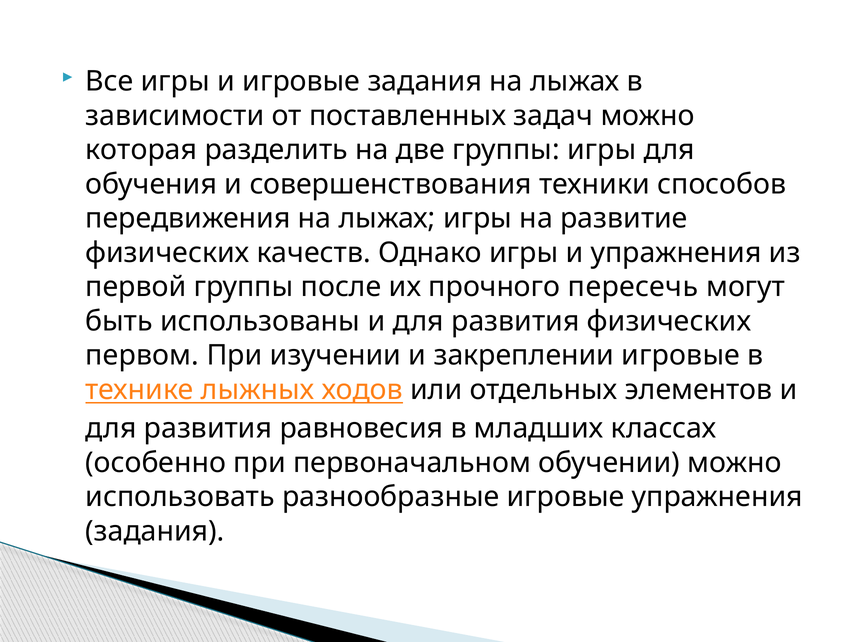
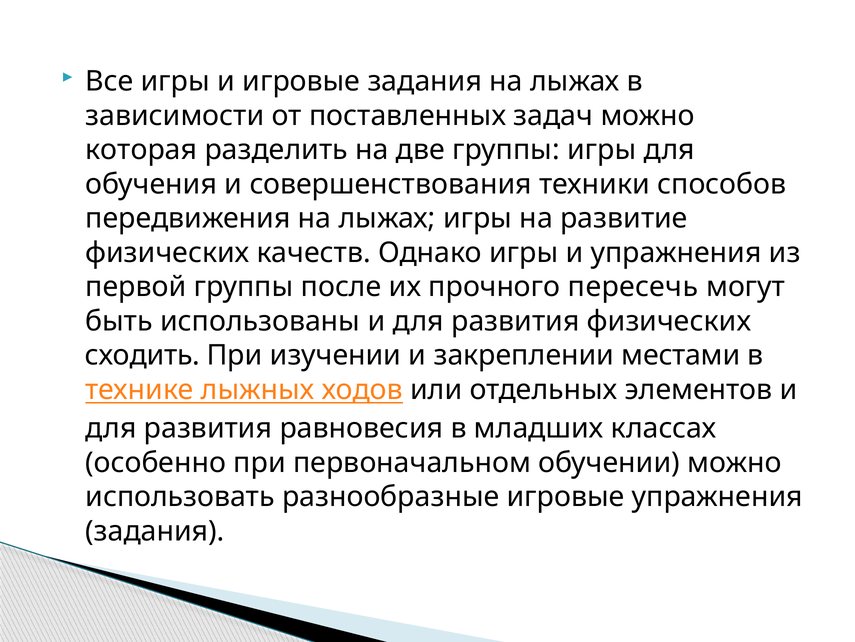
первом: первом -> сходить
закреплении игровые: игровые -> местами
